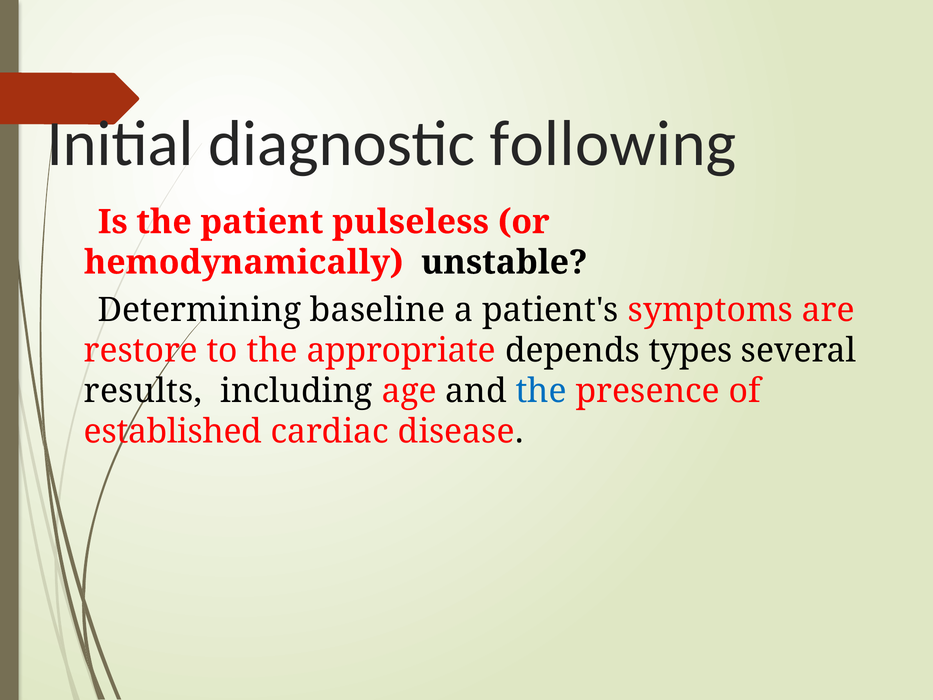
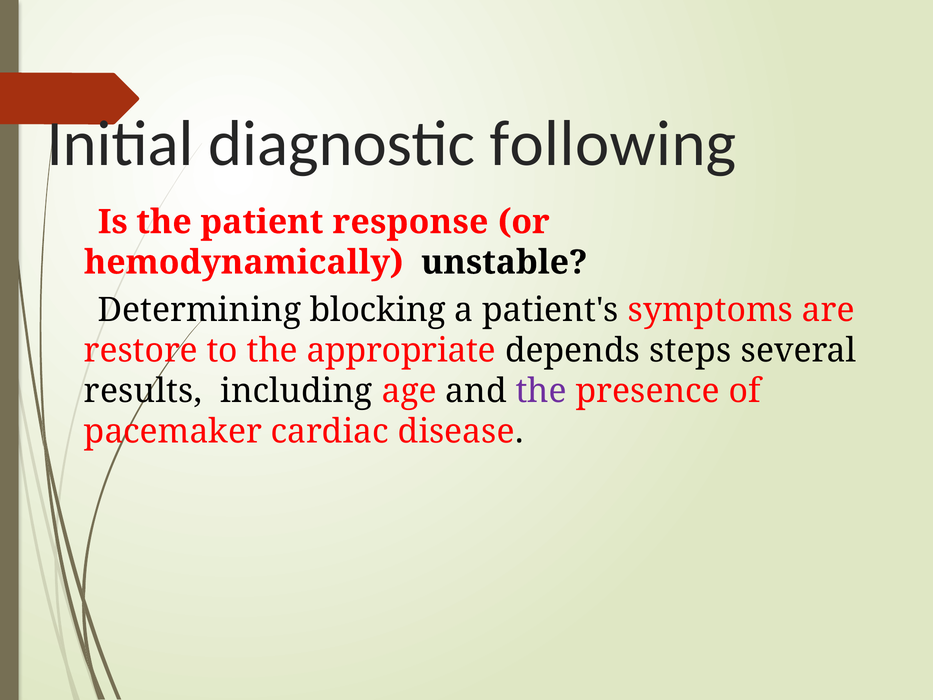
pulseless: pulseless -> response
baseline: baseline -> blocking
types: types -> steps
the at (541, 391) colour: blue -> purple
established: established -> pacemaker
